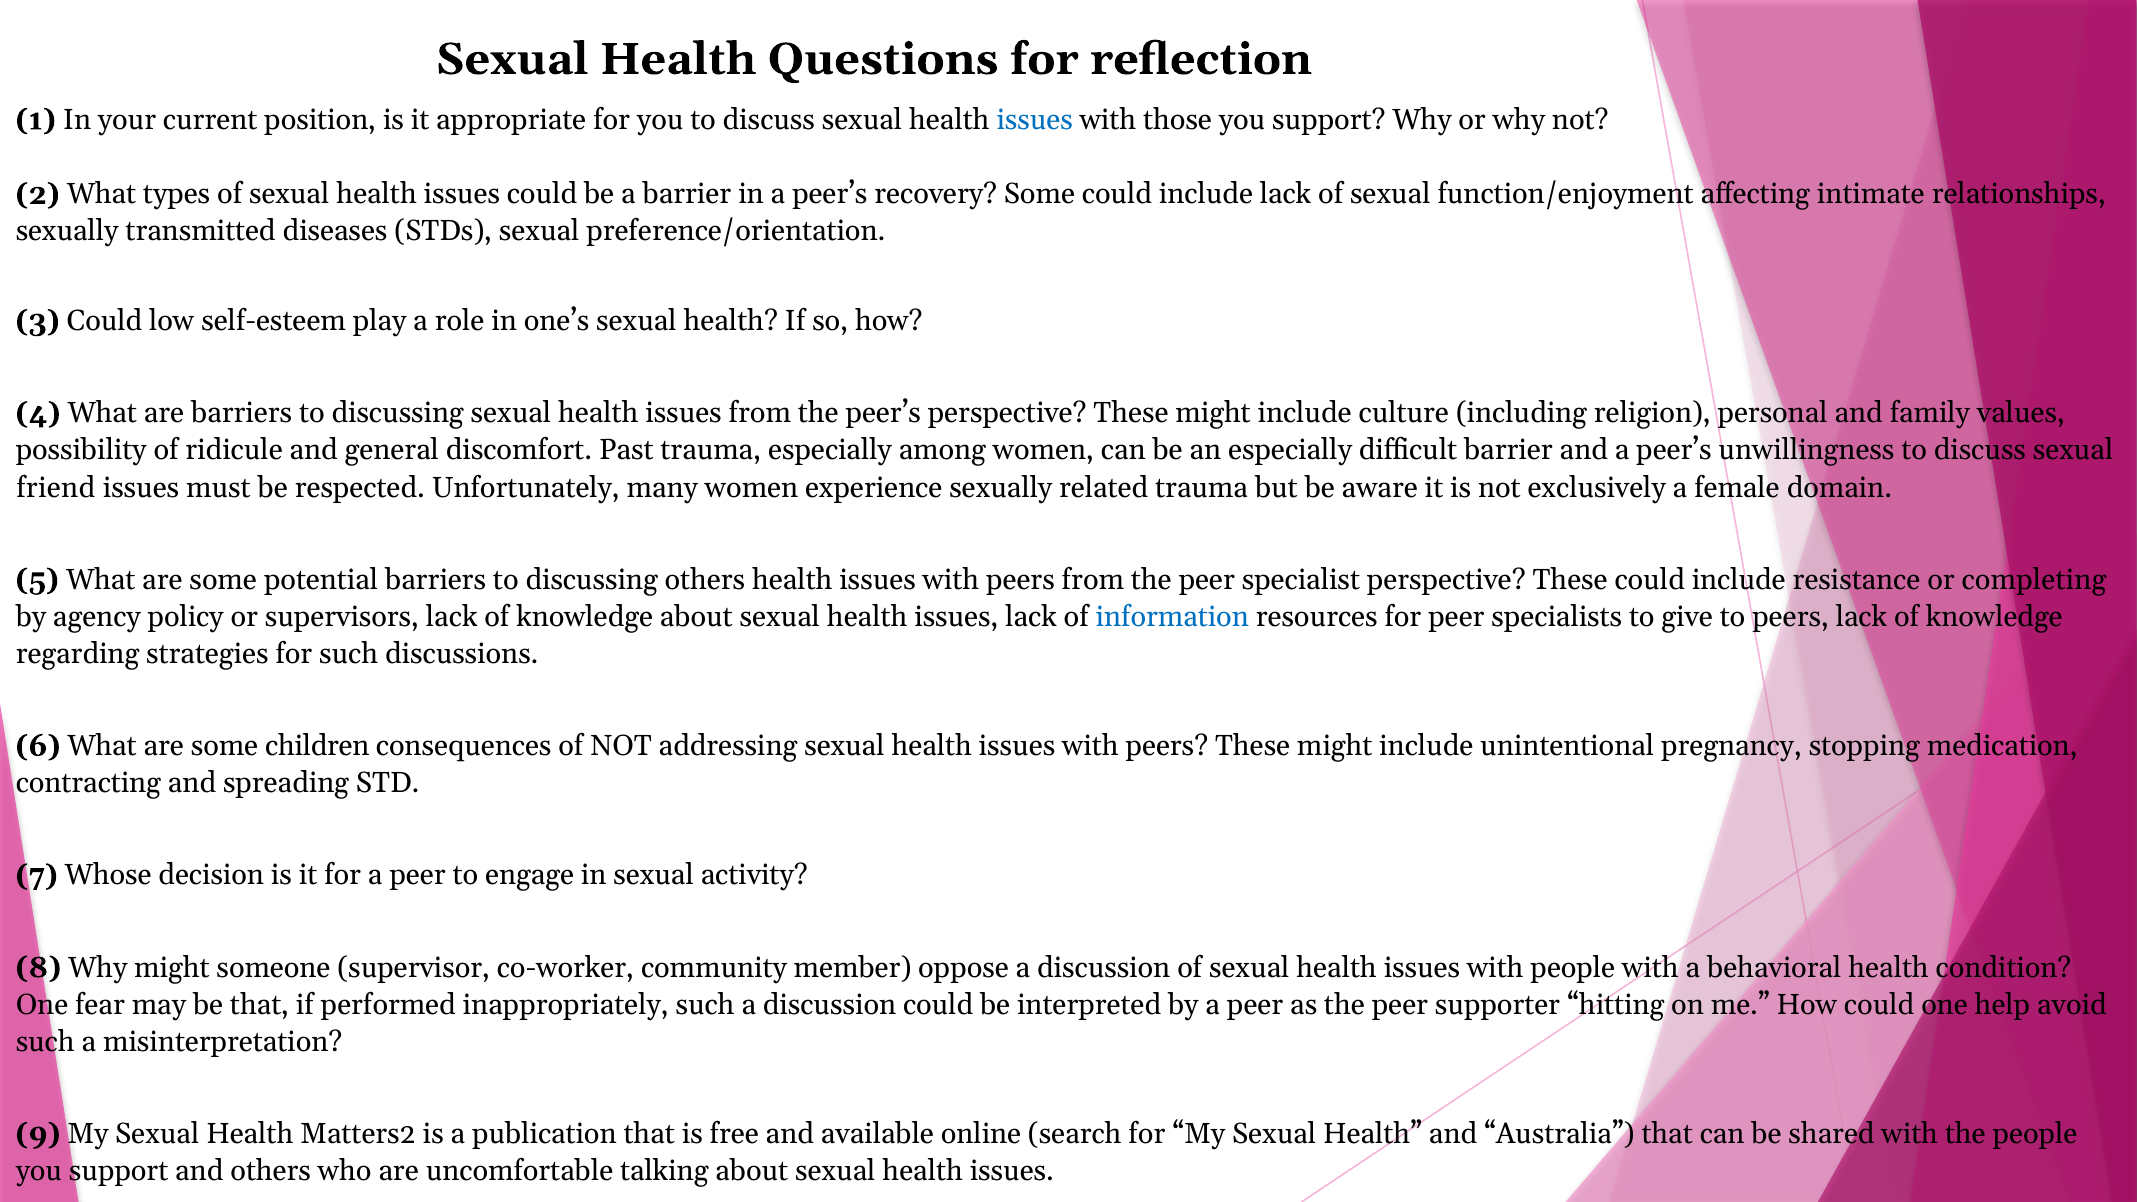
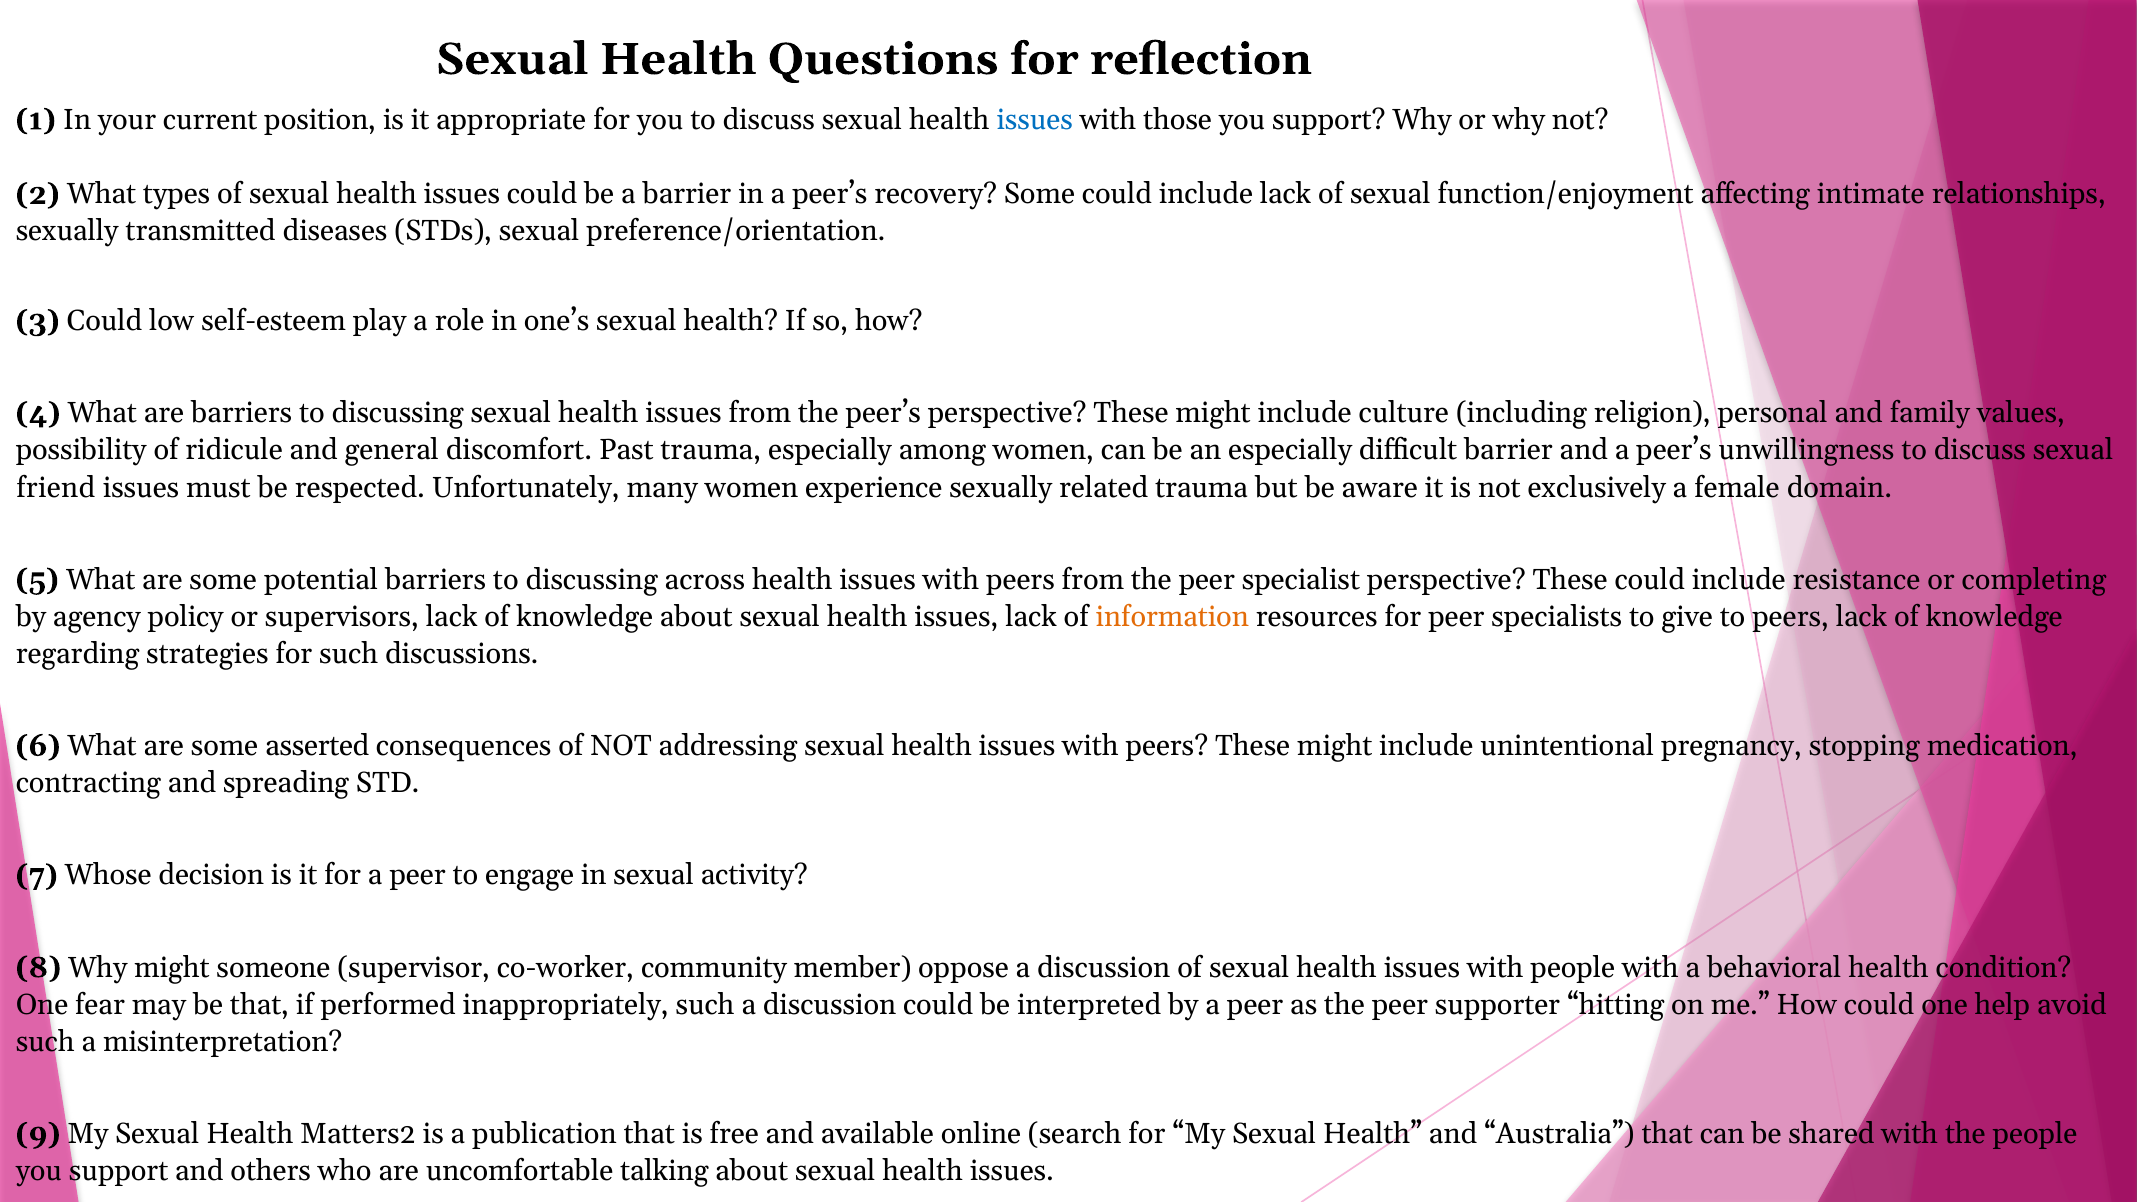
discussing others: others -> across
information colour: blue -> orange
children: children -> asserted
